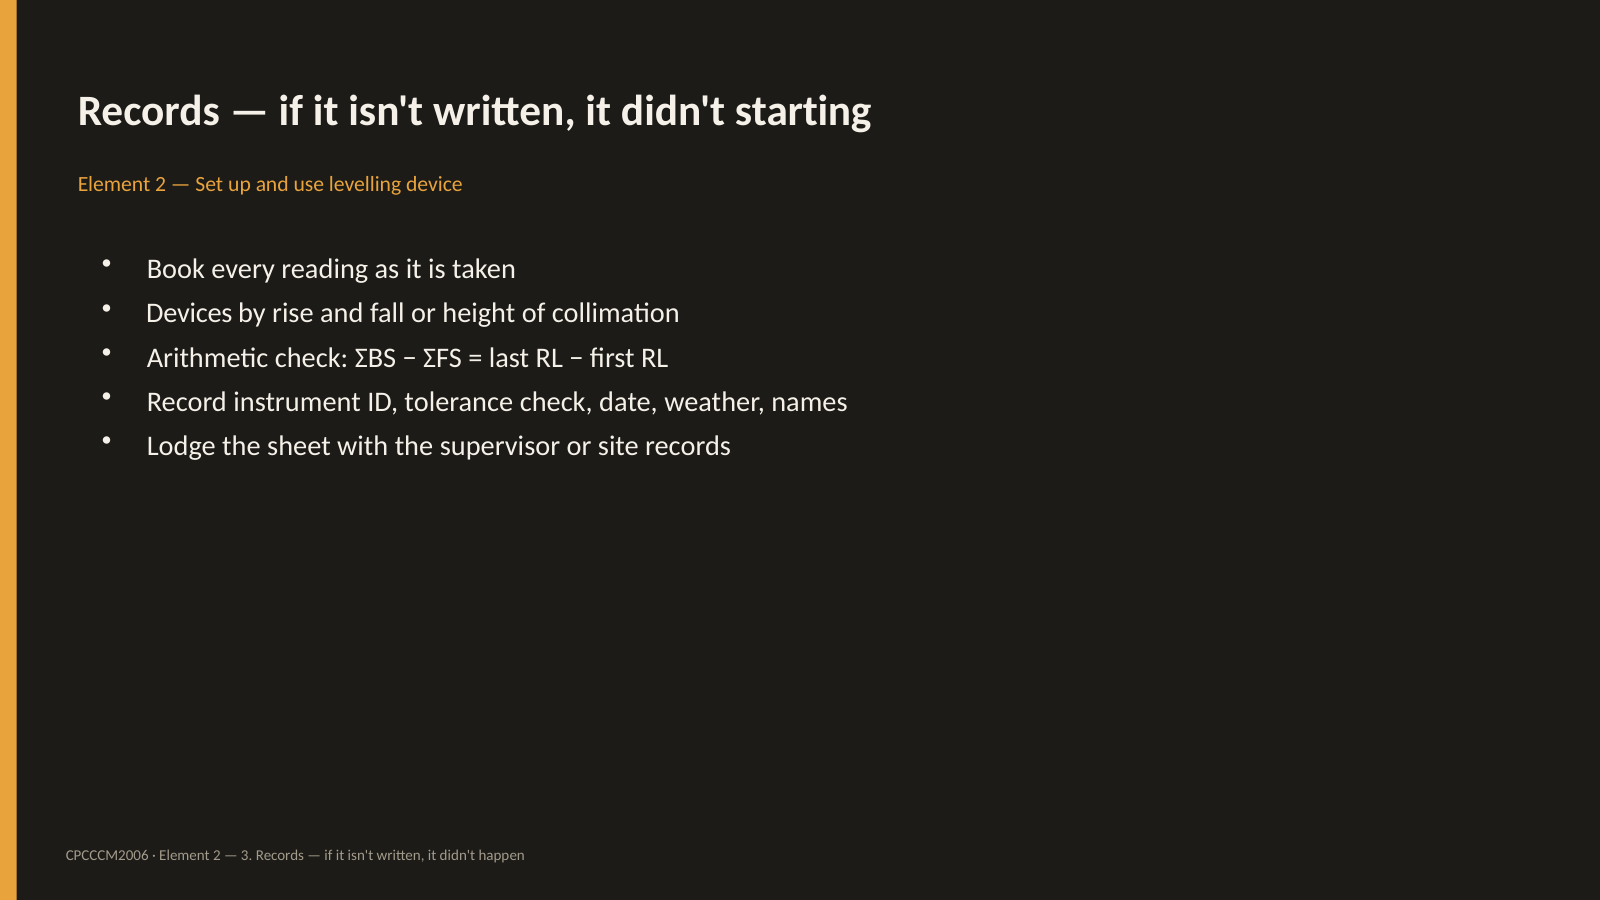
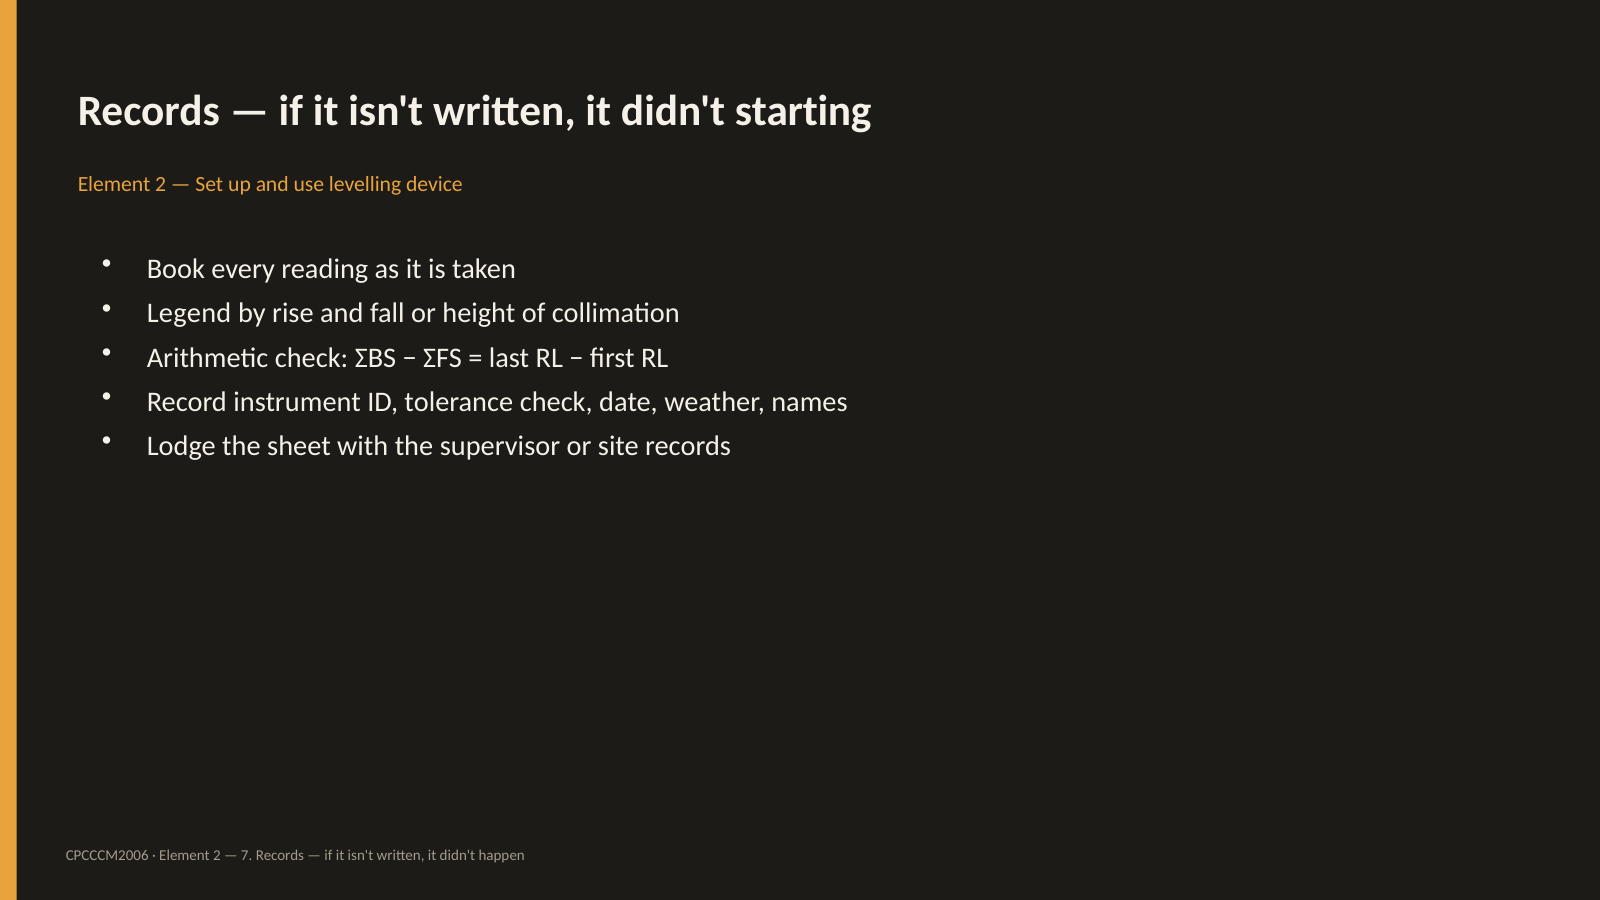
Devices: Devices -> Legend
3: 3 -> 7
